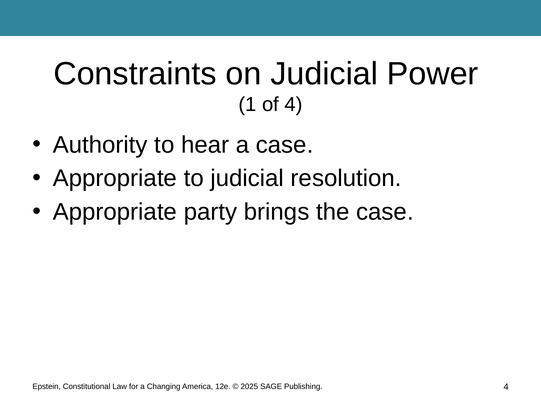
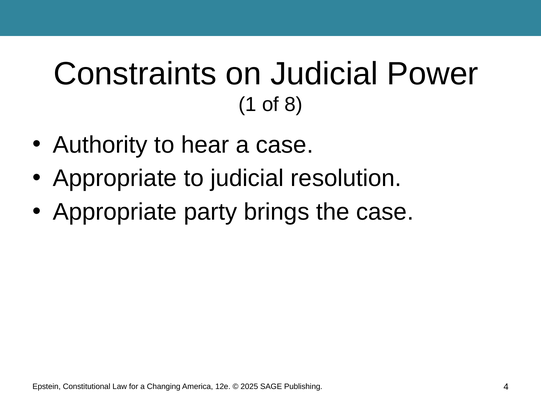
of 4: 4 -> 8
